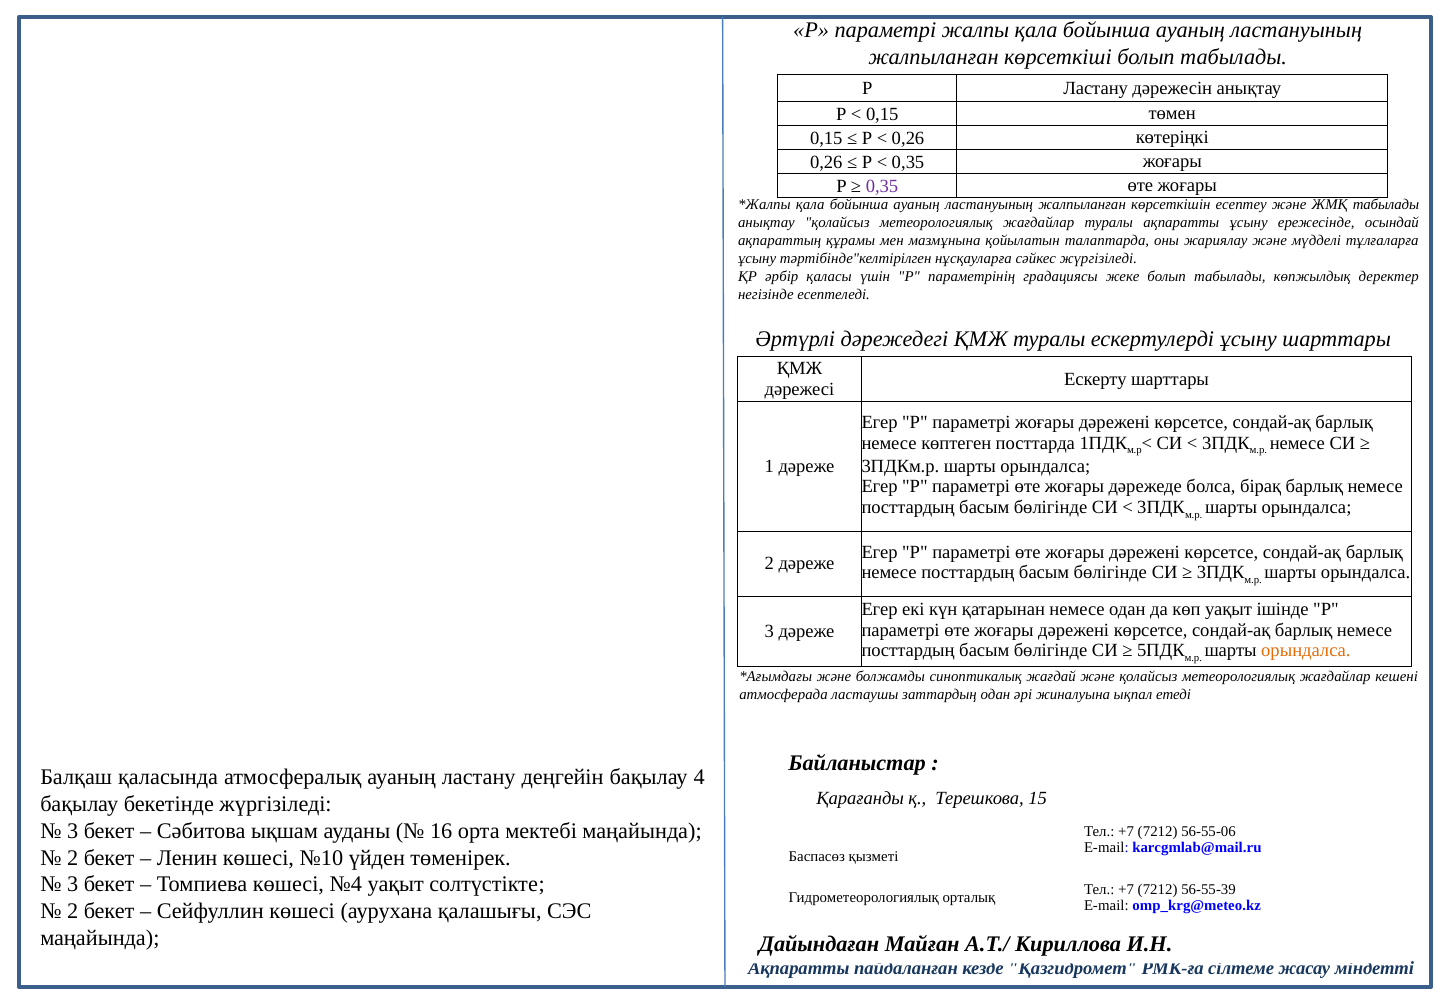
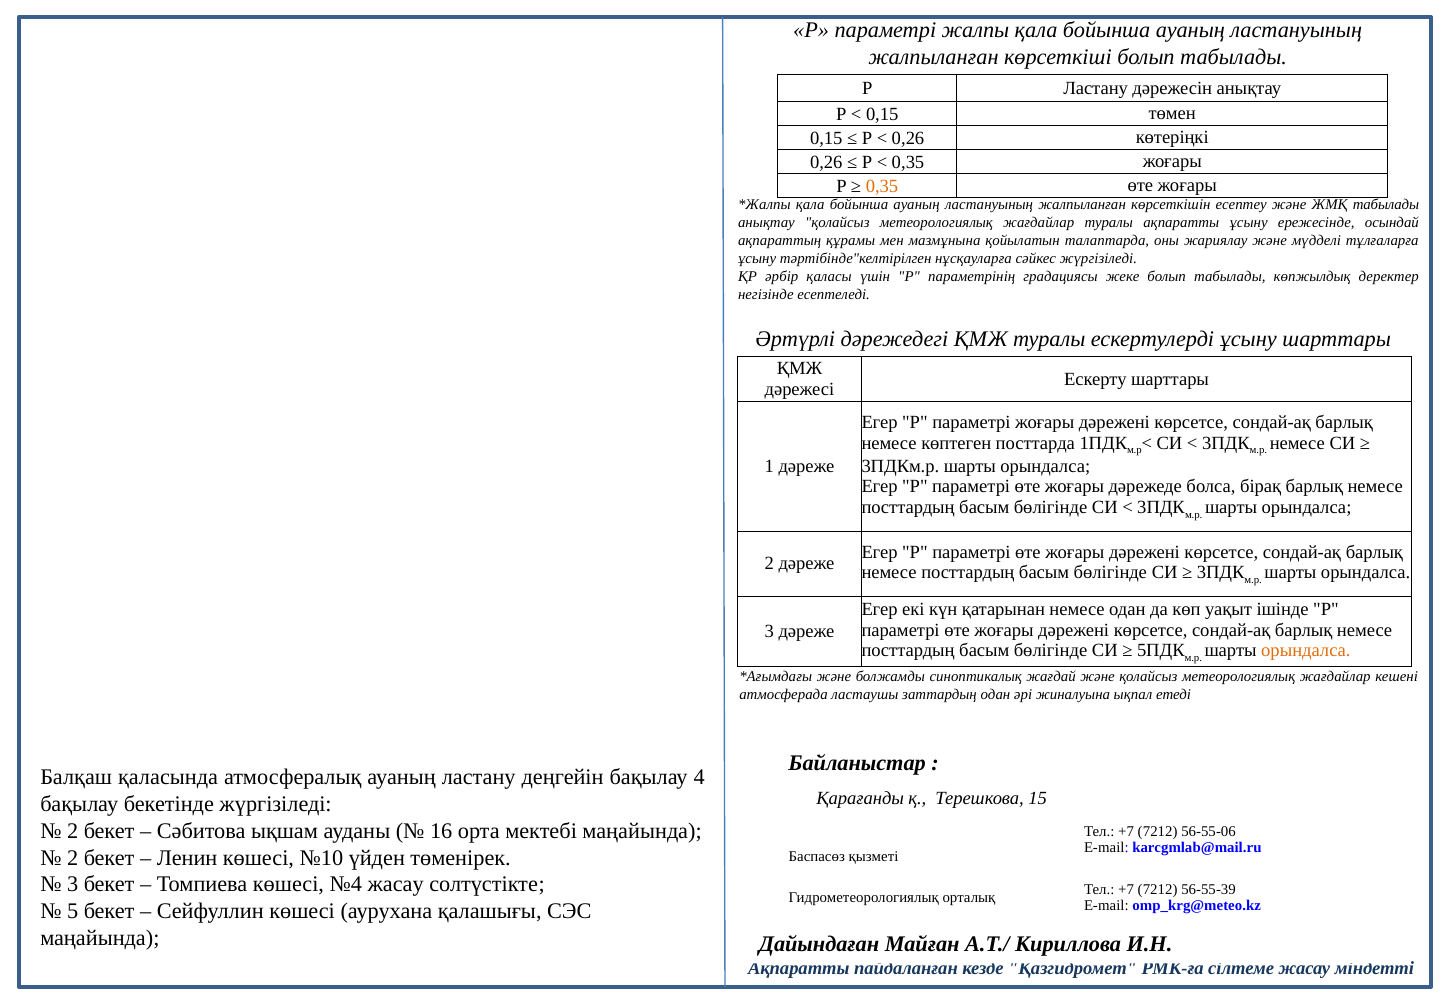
0,35 at (882, 186) colour: purple -> orange
3 at (73, 831): 3 -> 2
№4 уақыт: уақыт -> жасау
2 at (73, 911): 2 -> 5
